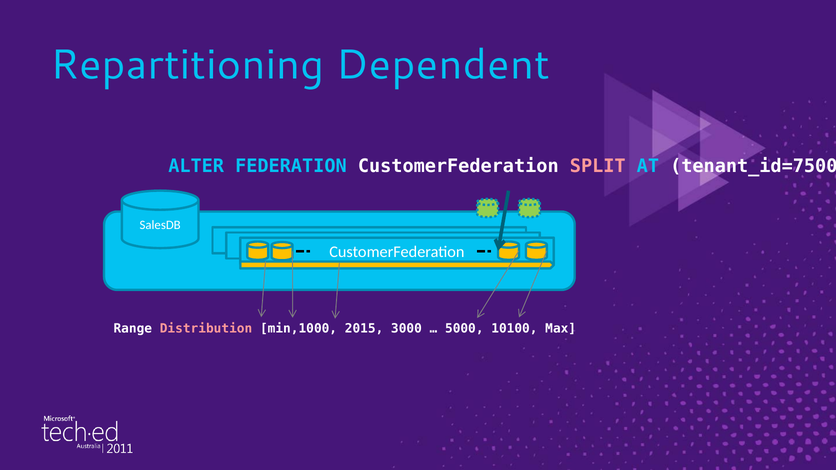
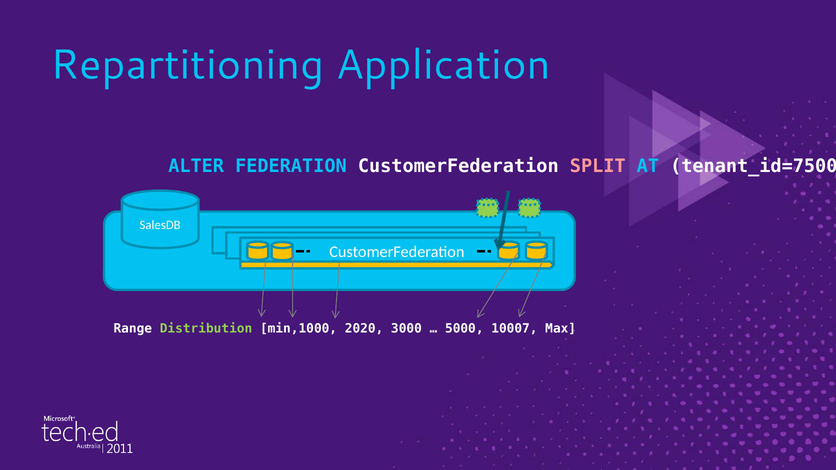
Dependent: Dependent -> Application
Distribution colour: pink -> light green
2015: 2015 -> 2020
10100: 10100 -> 10007
